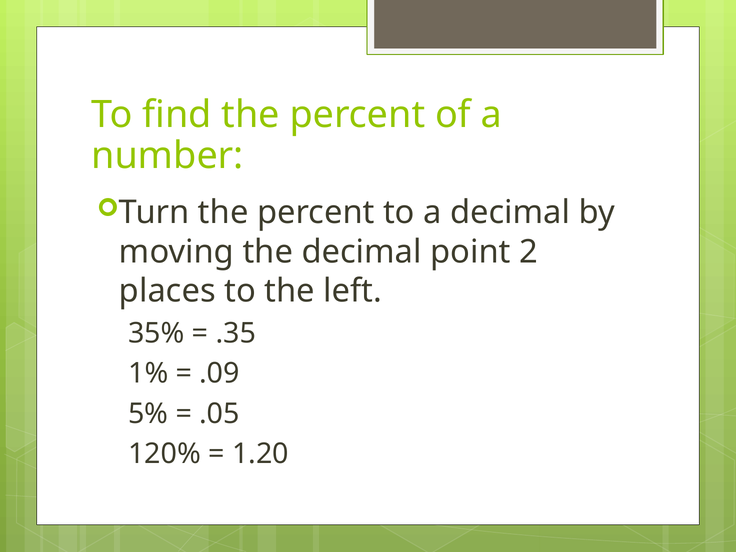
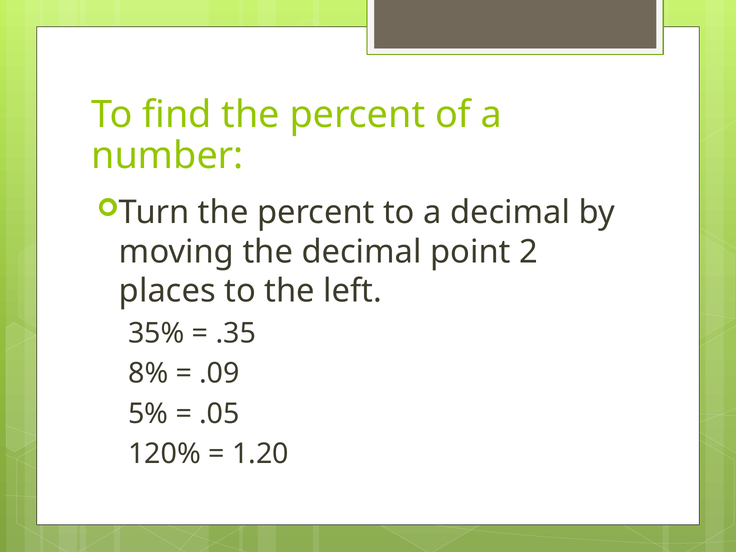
1%: 1% -> 8%
